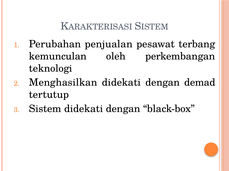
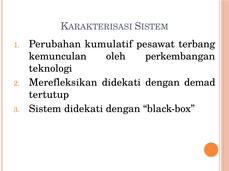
penjualan: penjualan -> kumulatif
Menghasilkan: Menghasilkan -> Merefleksikan
